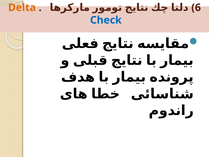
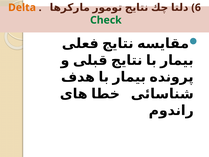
Check colour: blue -> green
